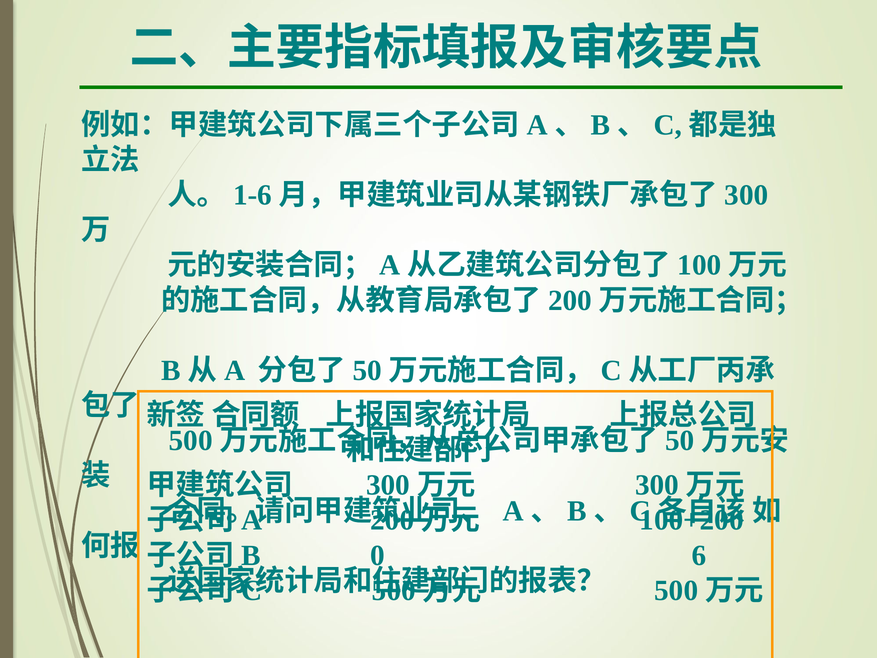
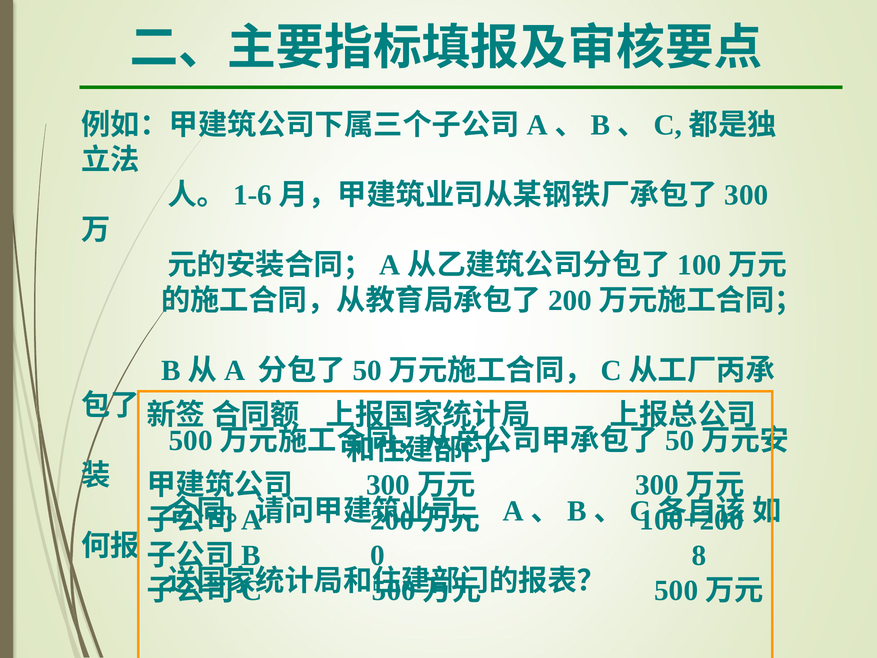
6: 6 -> 8
